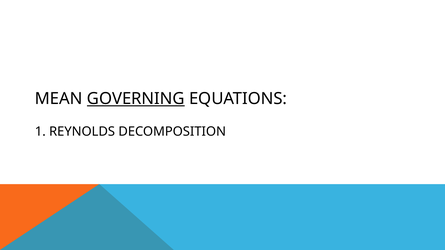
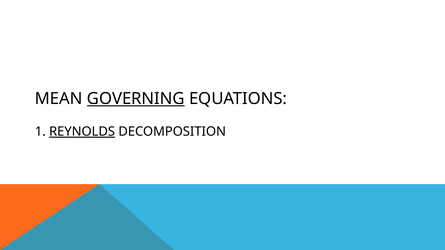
REYNOLDS underline: none -> present
